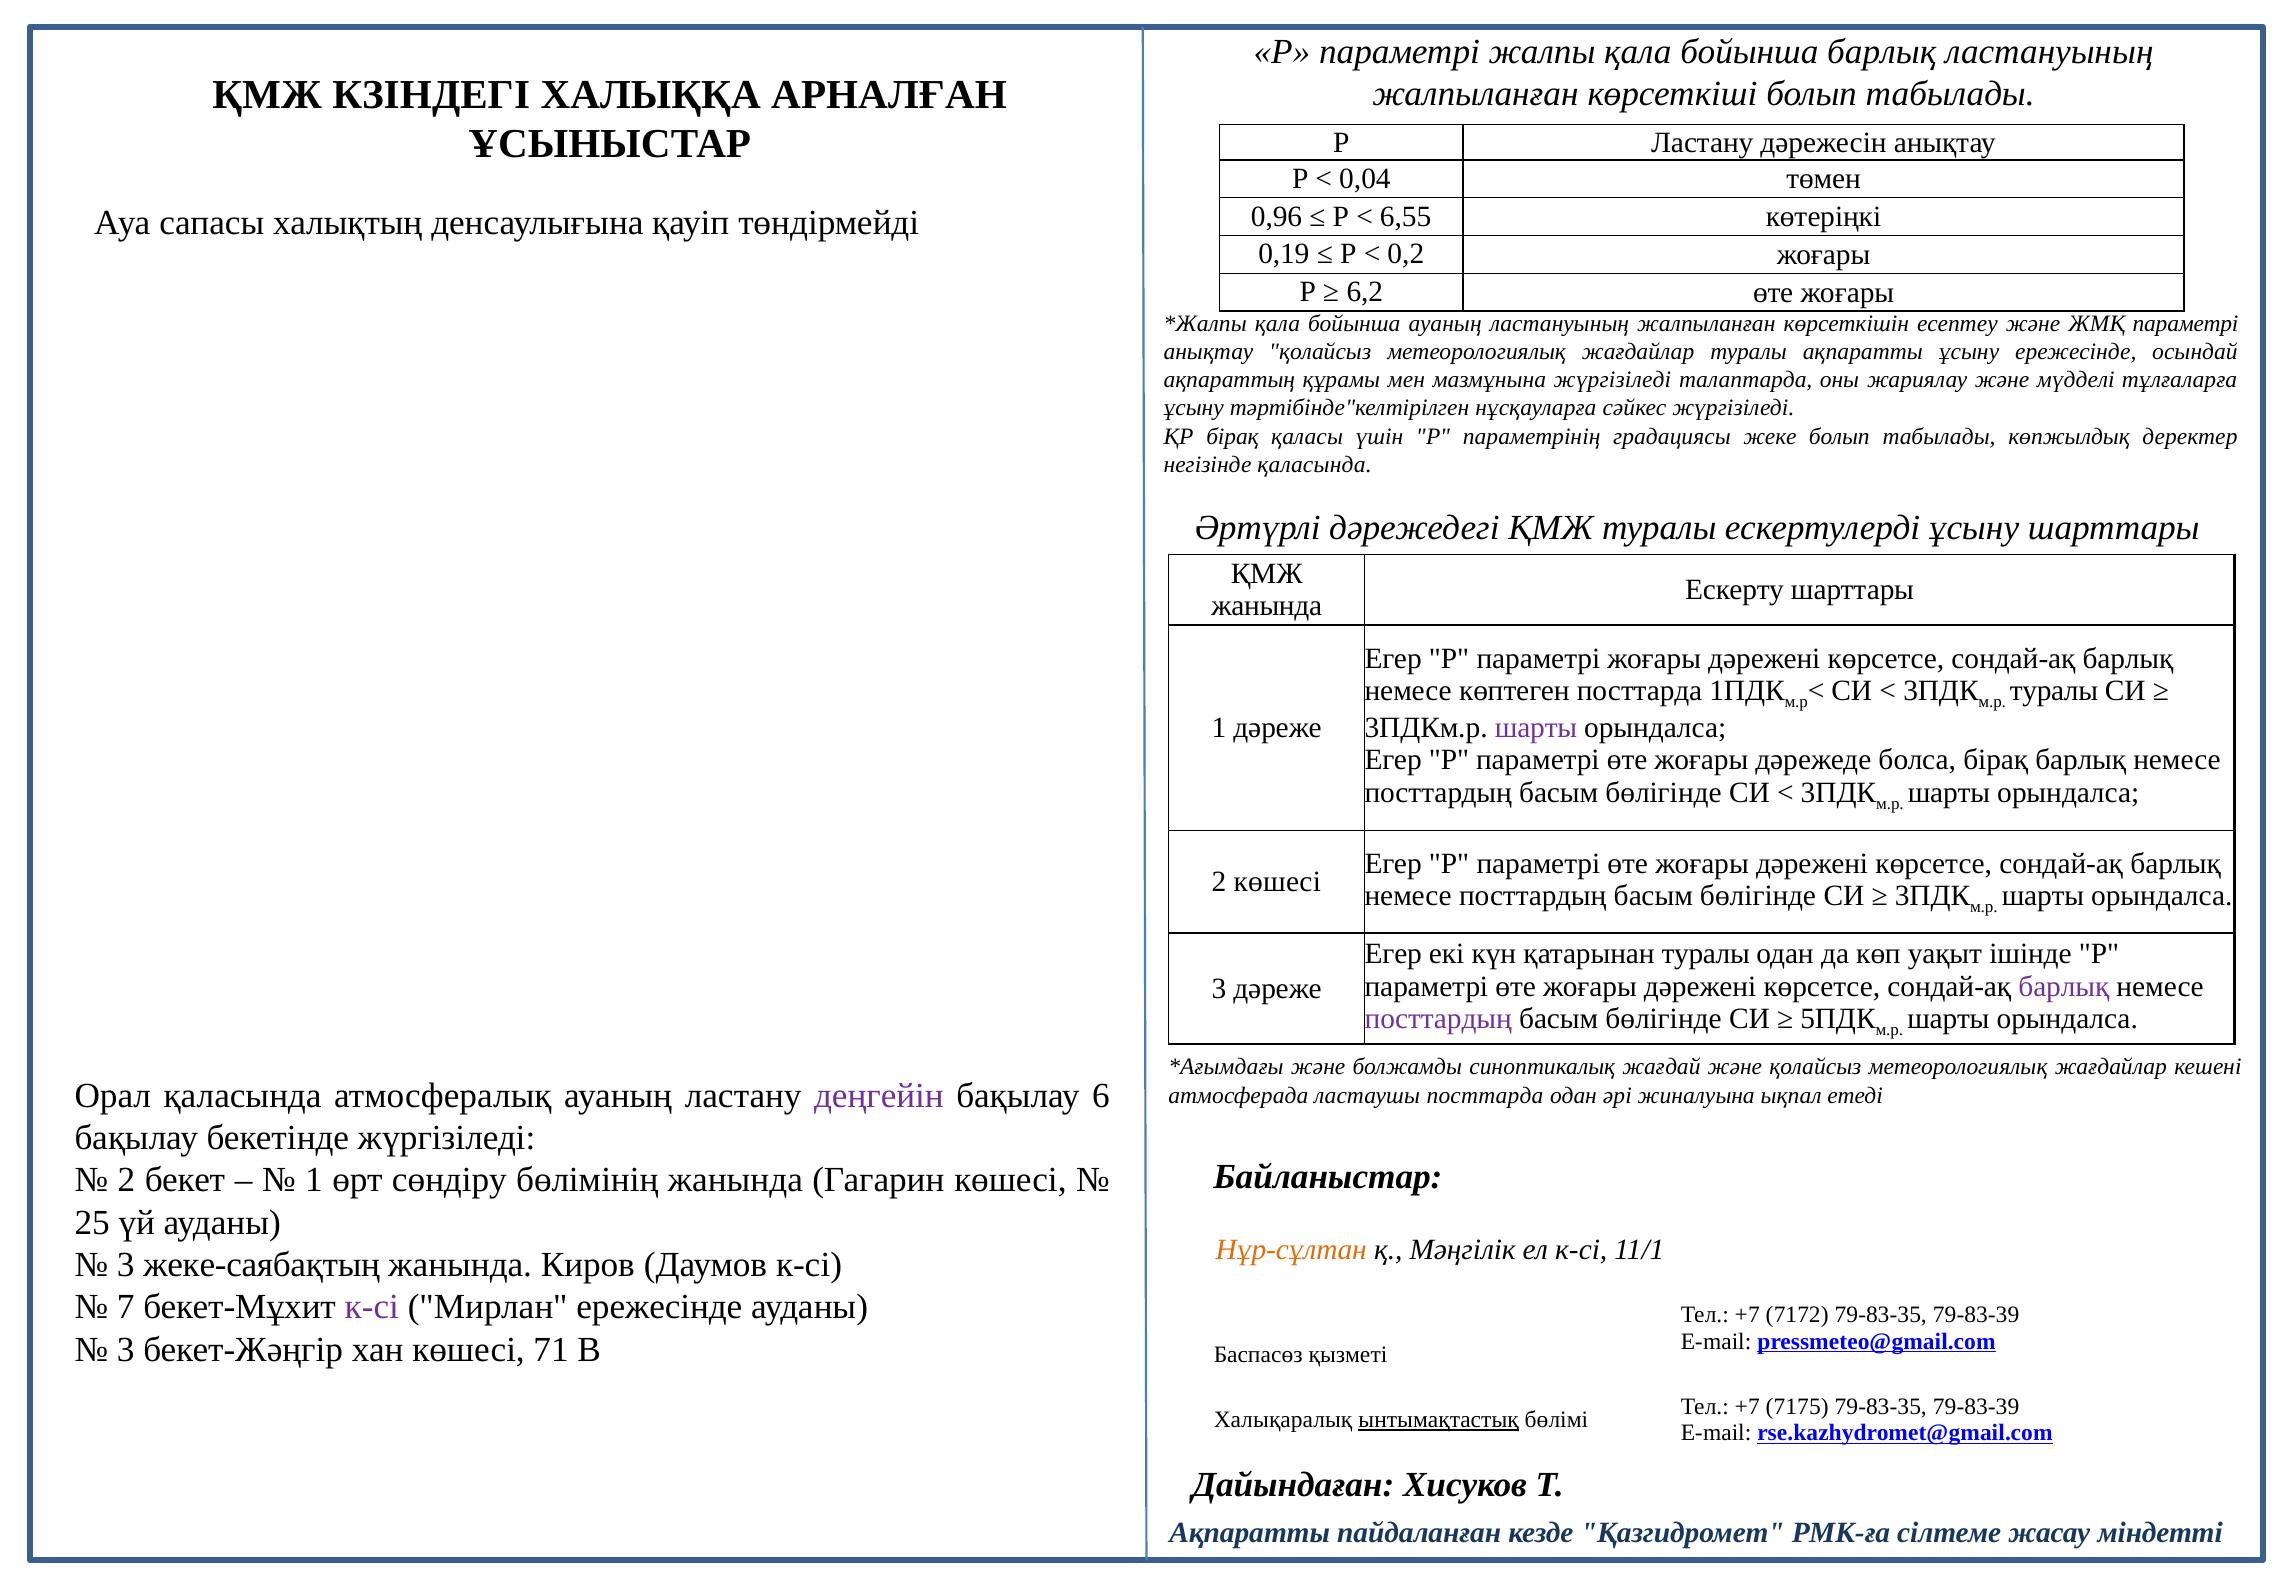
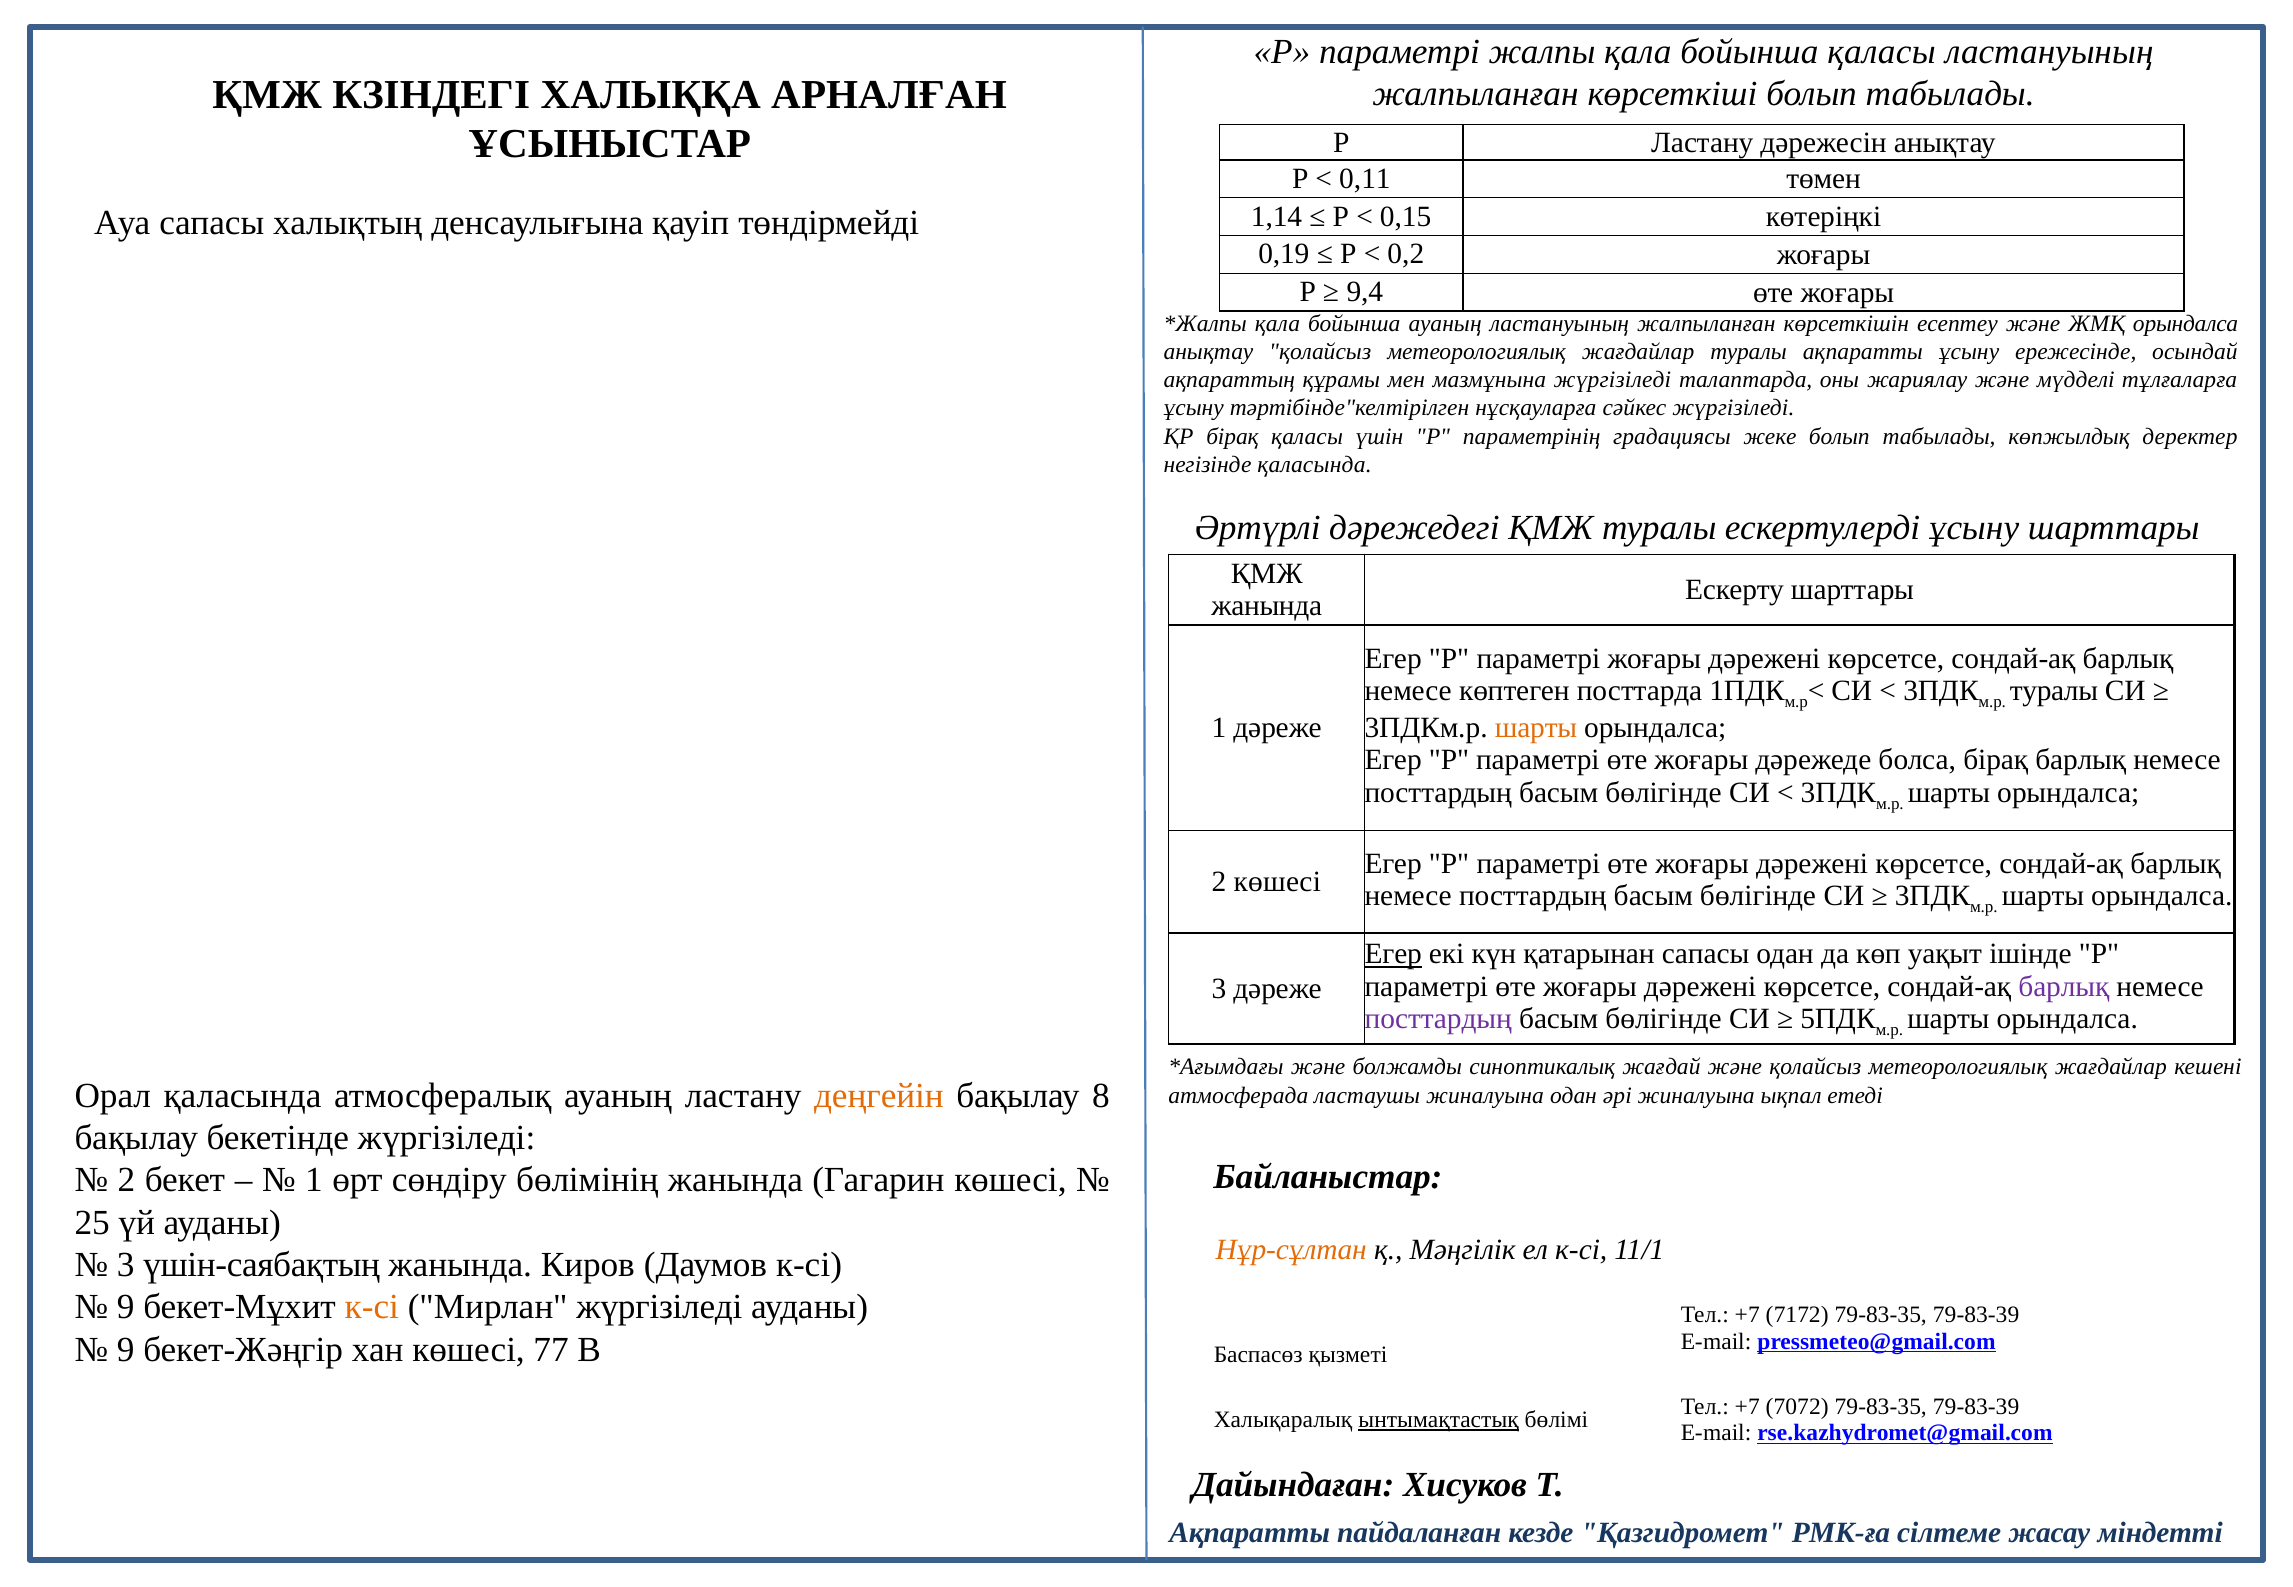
бойынша барлық: барлық -> қаласы
0,04: 0,04 -> 0,11
0,96: 0,96 -> 1,14
6,55: 6,55 -> 0,15
6,2: 6,2 -> 9,4
ЖМҚ параметрі: параметрі -> орындалса
шарты at (1536, 728) colour: purple -> orange
Егер at (1393, 954) underline: none -> present
қатарынан туралы: туралы -> сапасы
деңгейін colour: purple -> orange
6: 6 -> 8
ластаушы посттарда: посттарда -> жиналуына
жеке-саябақтың: жеке-саябақтың -> үшін-саябақтың
7 at (126, 1307): 7 -> 9
к-сі at (372, 1307) colour: purple -> orange
Мирлан ережесінде: ережесінде -> жүргізіледі
3 at (126, 1350): 3 -> 9
71: 71 -> 77
7175: 7175 -> 7072
